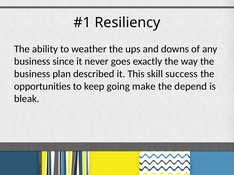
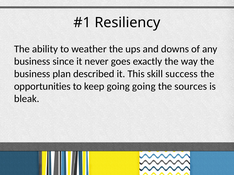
going make: make -> going
depend: depend -> sources
